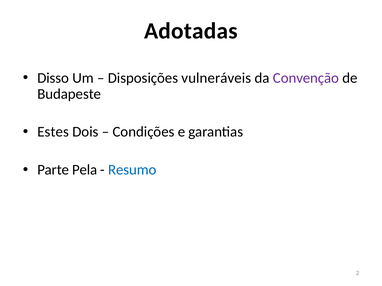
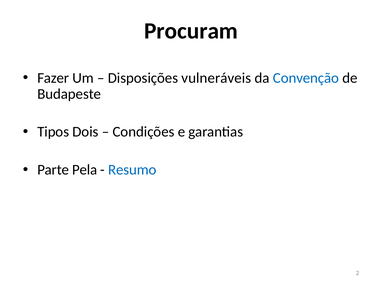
Adotadas: Adotadas -> Procuram
Disso: Disso -> Fazer
Convenção colour: purple -> blue
Estes: Estes -> Tipos
